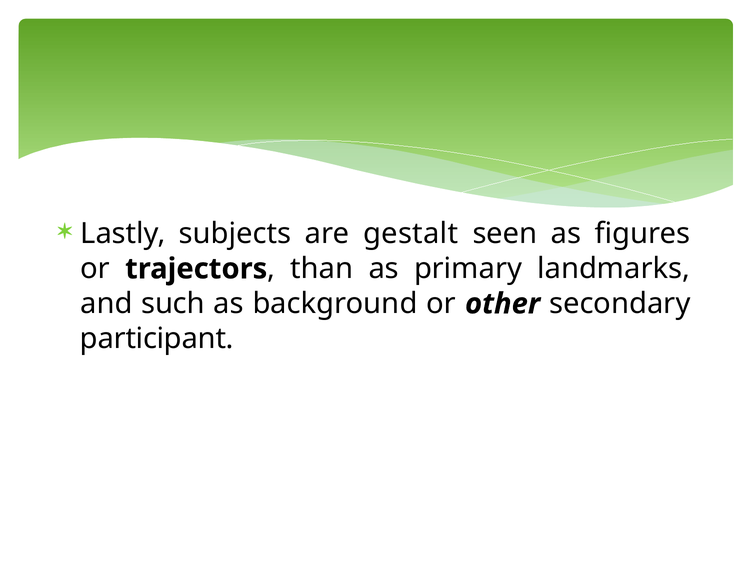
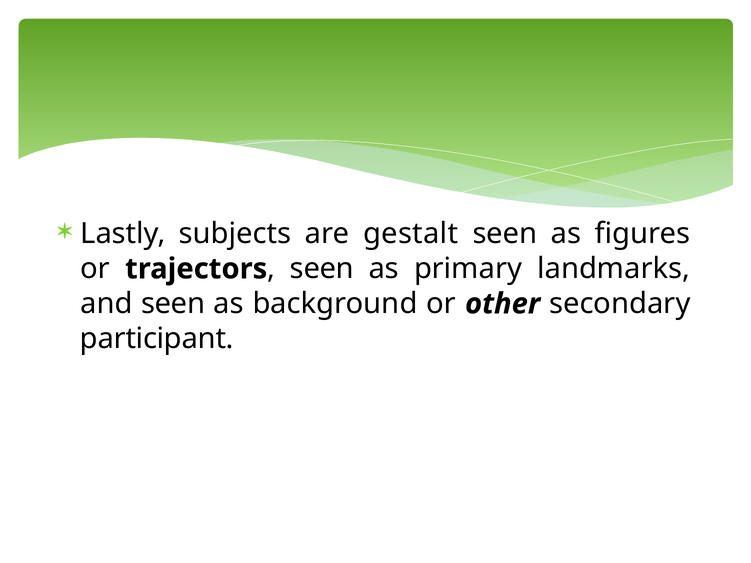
than at (322, 269): than -> seen
and such: such -> seen
